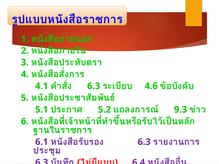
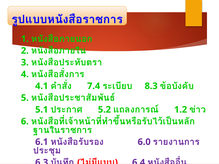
6.3 at (94, 86): 6.3 -> 7.4
4.6: 4.6 -> 8.3
9.3: 9.3 -> 1.2
6.3 at (144, 142): 6.3 -> 6.0
